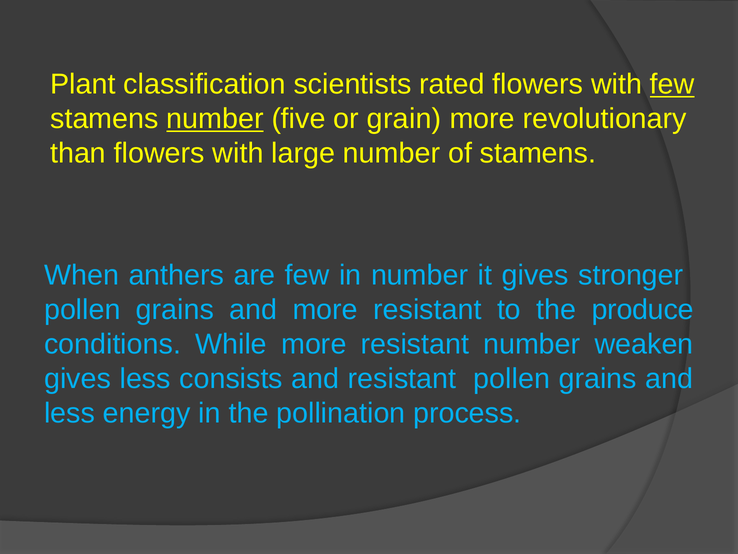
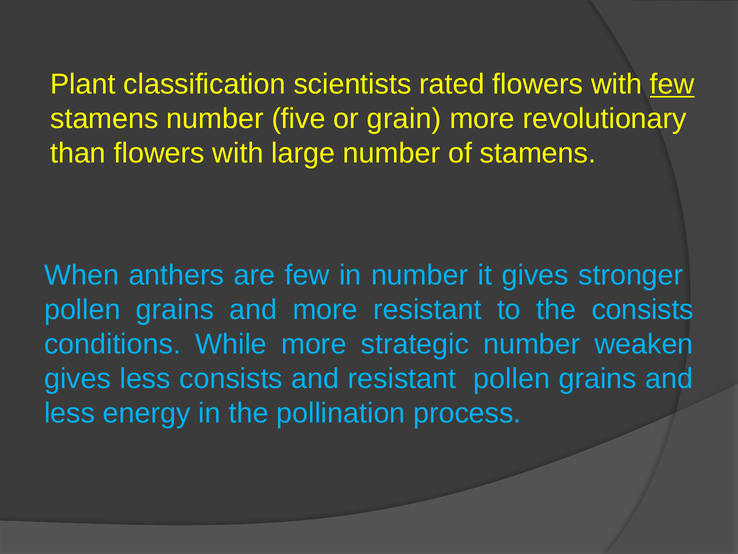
number at (215, 119) underline: present -> none
the produce: produce -> consists
While more resistant: resistant -> strategic
